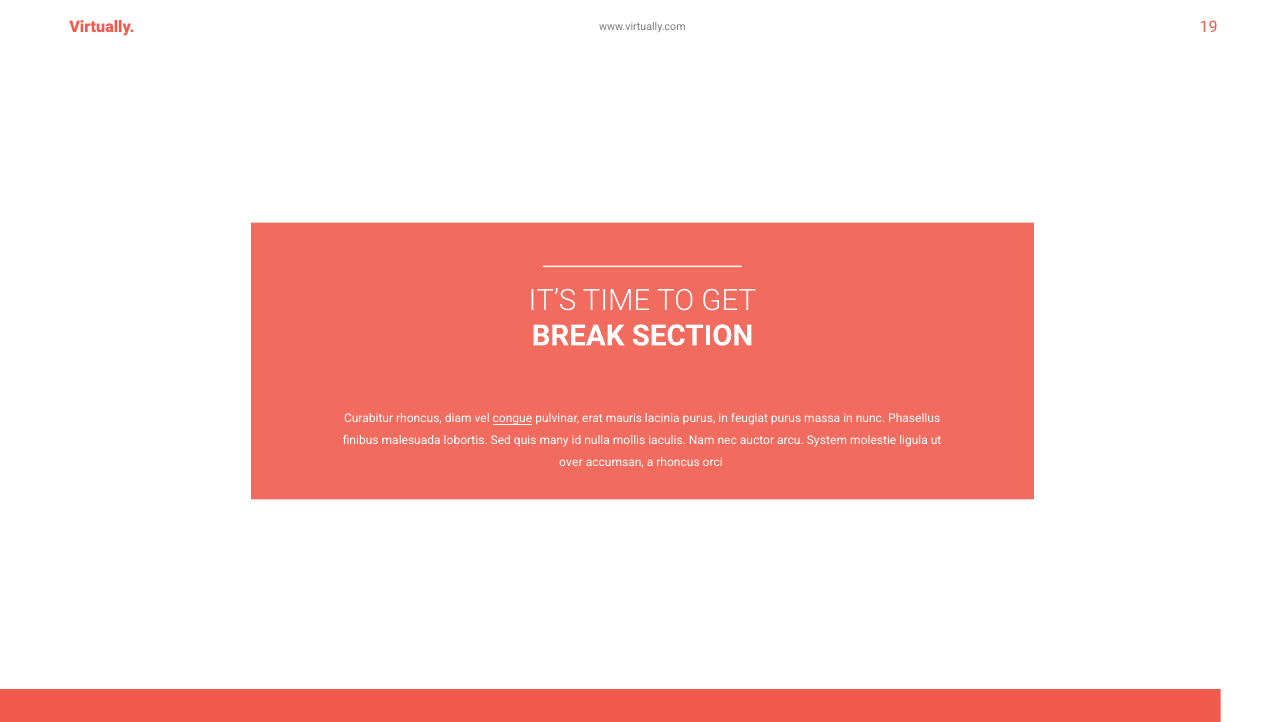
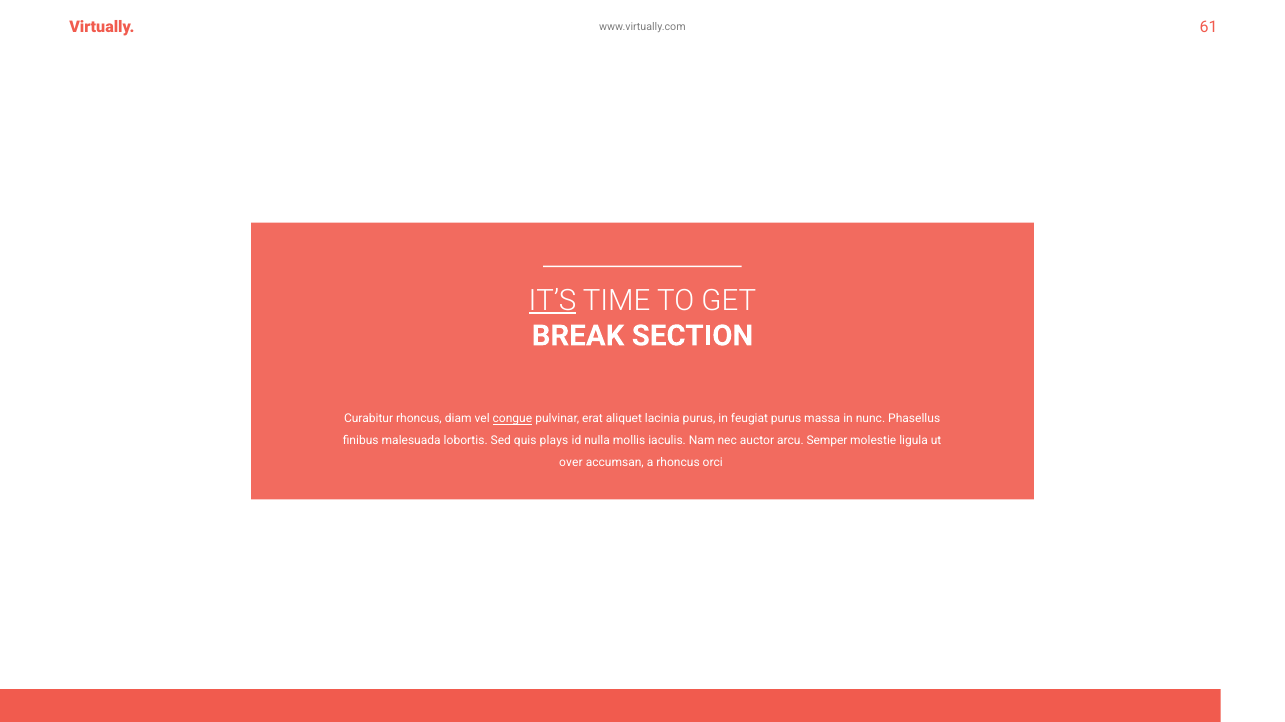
19: 19 -> 61
IT’S underline: none -> present
mauris: mauris -> aliquet
many: many -> plays
System: System -> Semper
